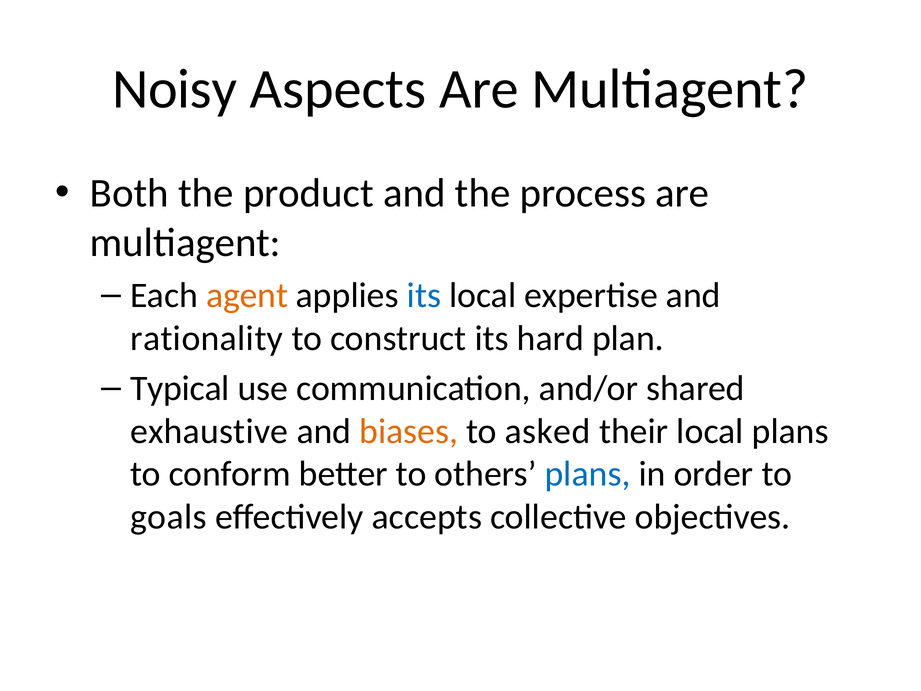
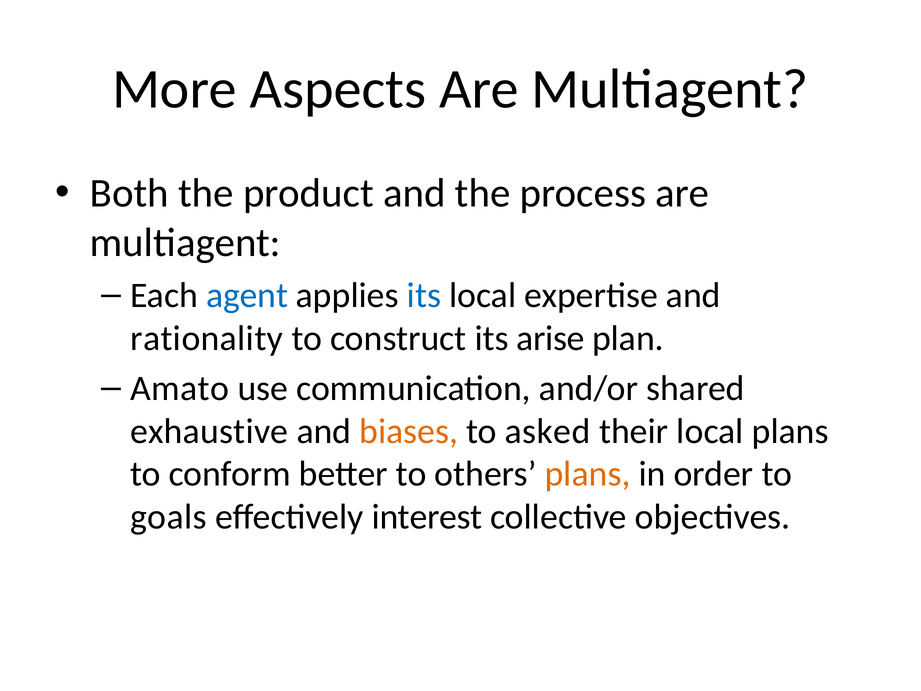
Noisy: Noisy -> More
agent colour: orange -> blue
hard: hard -> arise
Typical: Typical -> Amato
plans at (588, 474) colour: blue -> orange
accepts: accepts -> interest
